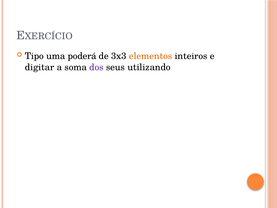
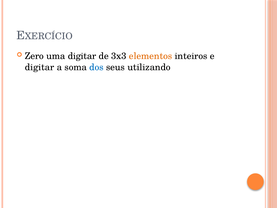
Tipo: Tipo -> Zero
uma poderá: poderá -> digitar
dos colour: purple -> blue
